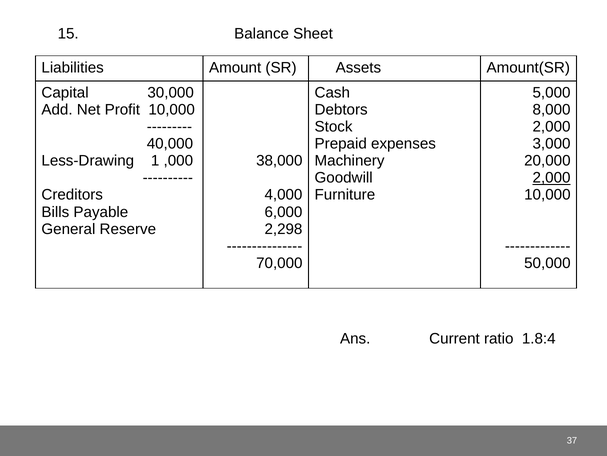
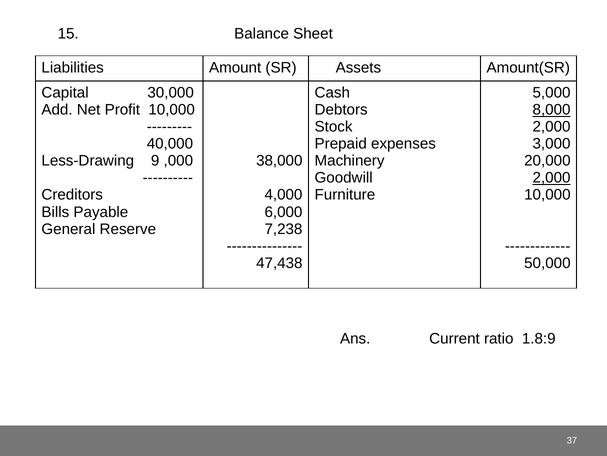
8,000 underline: none -> present
1: 1 -> 9
2,298: 2,298 -> 7,238
70,000: 70,000 -> 47,438
1.8:4: 1.8:4 -> 1.8:9
